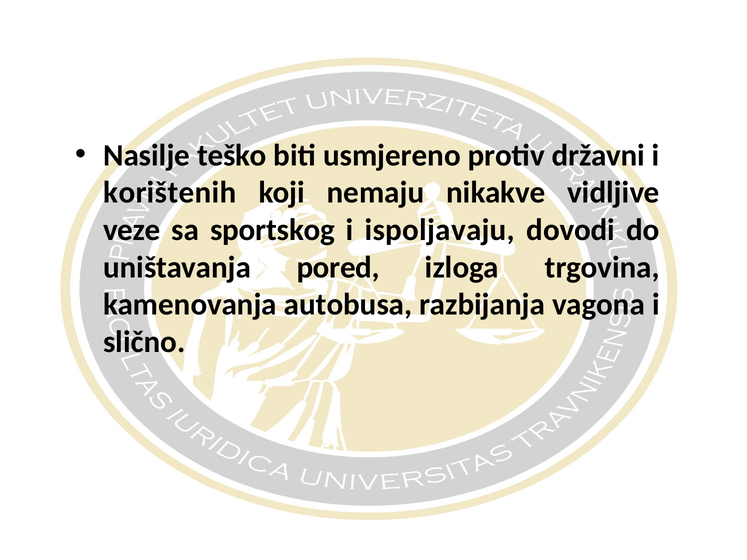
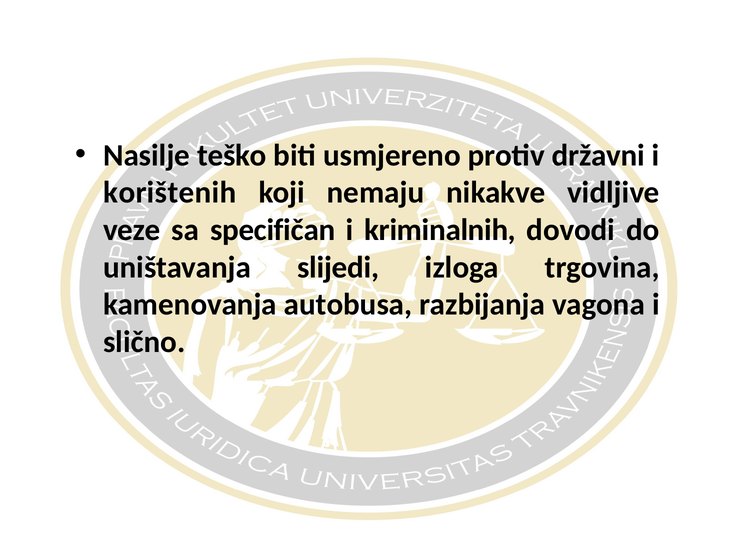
sportskog: sportskog -> specifičan
ispoljavaju: ispoljavaju -> kriminalnih
pored: pored -> slijedi
